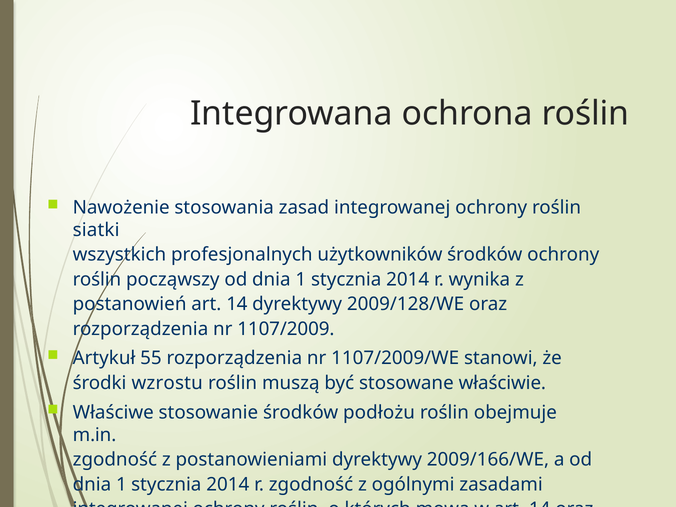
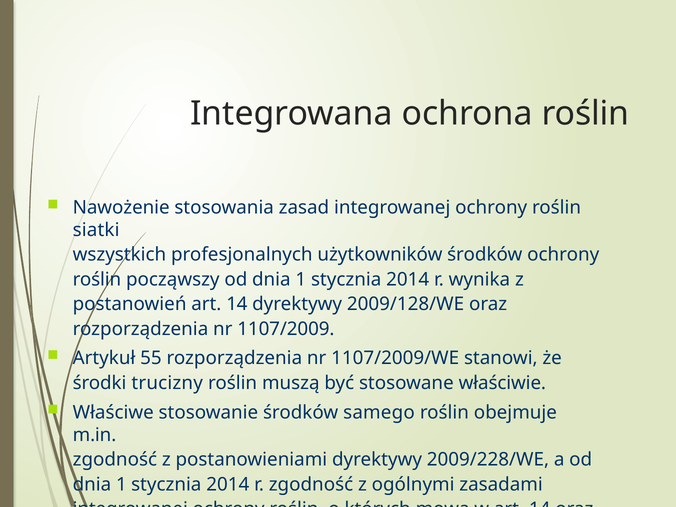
wzrostu: wzrostu -> trucizny
podłożu: podłożu -> samego
2009/166/WE: 2009/166/WE -> 2009/228/WE
